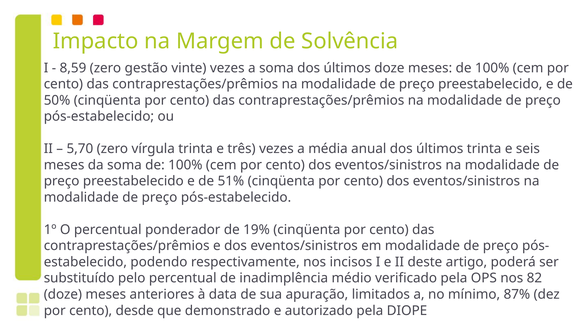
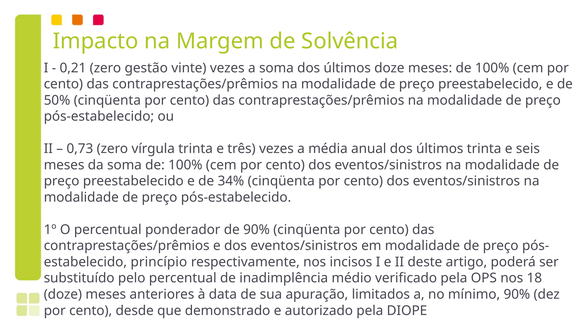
8,59: 8,59 -> 0,21
5,70: 5,70 -> 0,73
51%: 51% -> 34%
de 19%: 19% -> 90%
podendo: podendo -> princípio
82: 82 -> 18
mínimo 87%: 87% -> 90%
